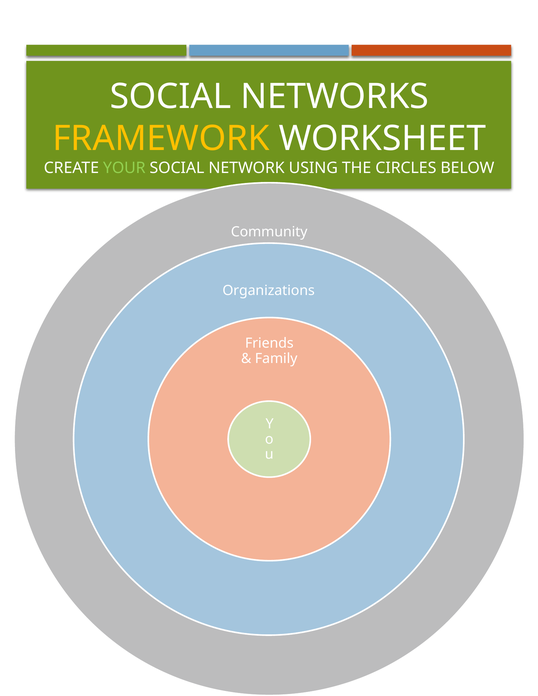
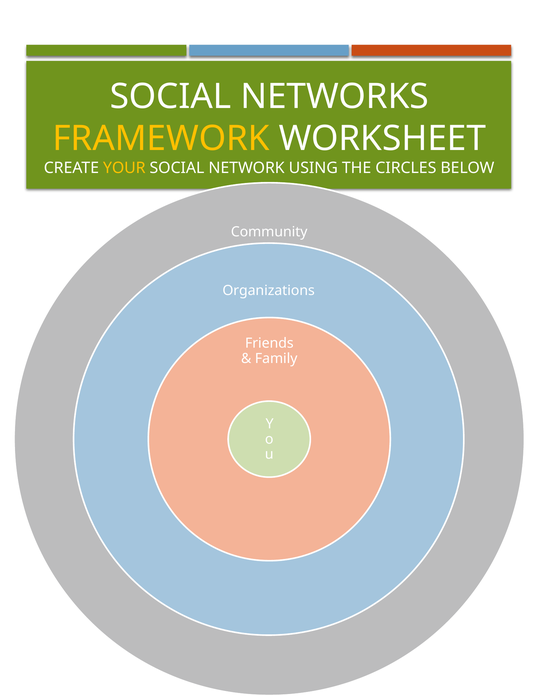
YOUR colour: light green -> yellow
